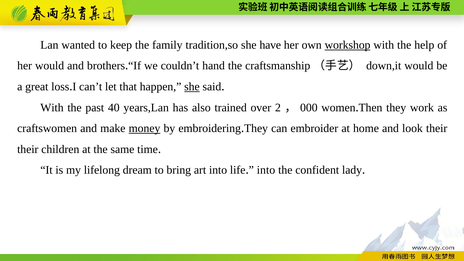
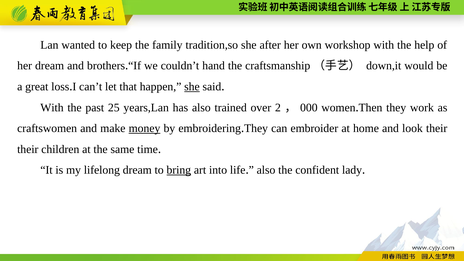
have: have -> after
workshop underline: present -> none
her would: would -> dream
40: 40 -> 25
bring underline: none -> present
into at (266, 170): into -> also
